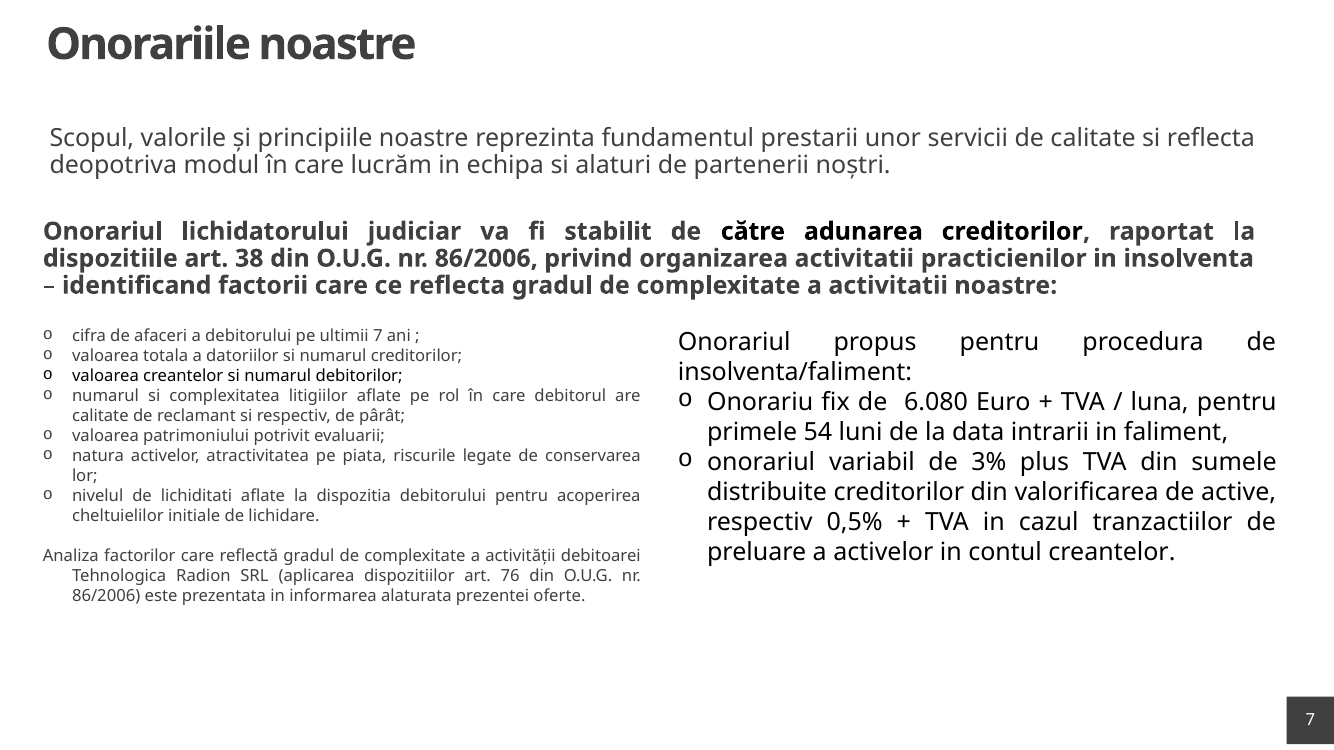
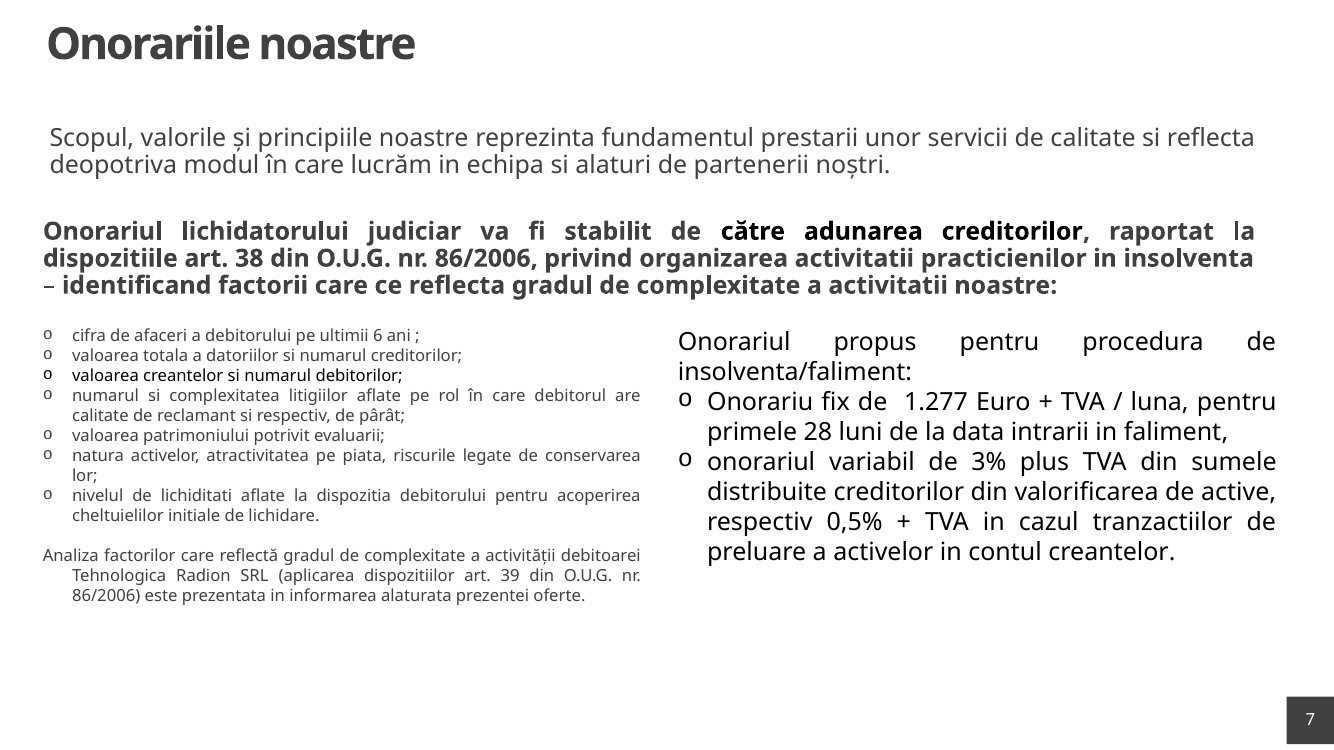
ultimii 7: 7 -> 6
6.080: 6.080 -> 1.277
54: 54 -> 28
76: 76 -> 39
